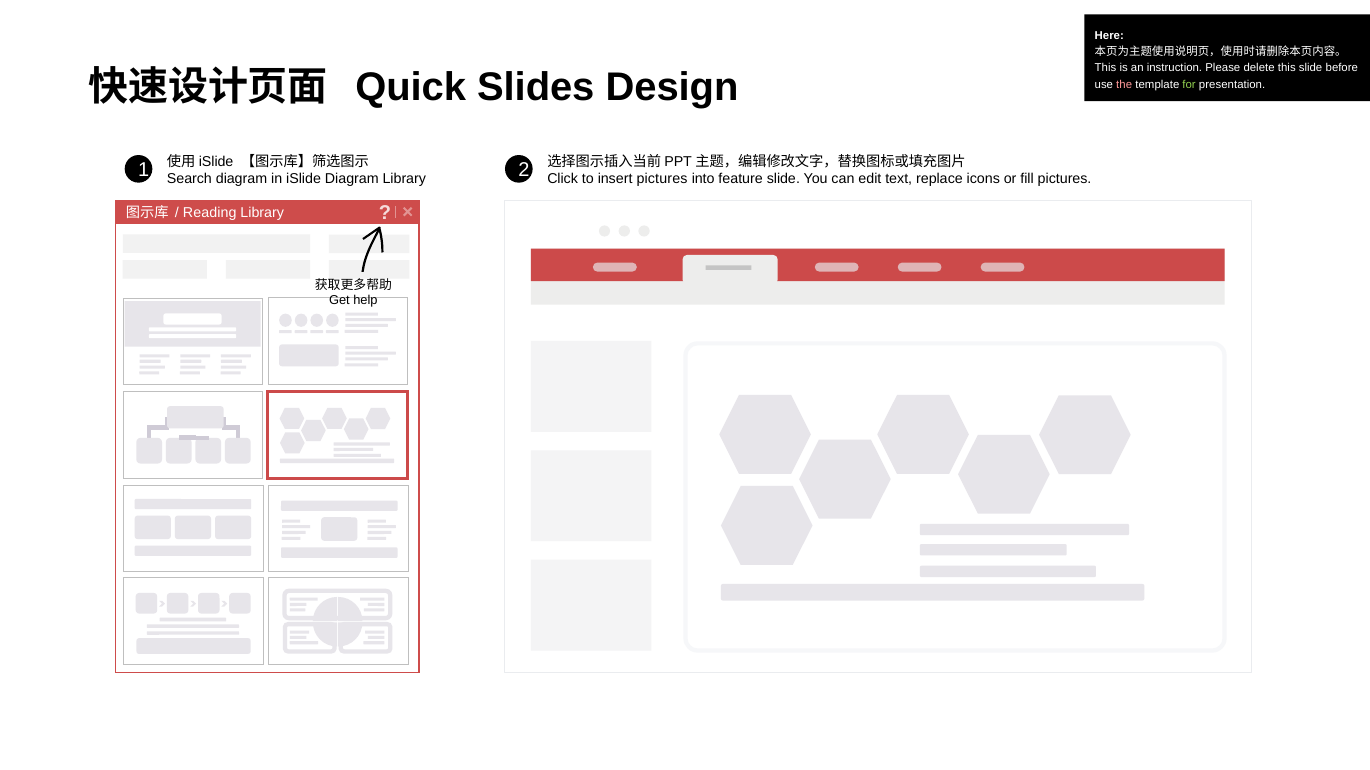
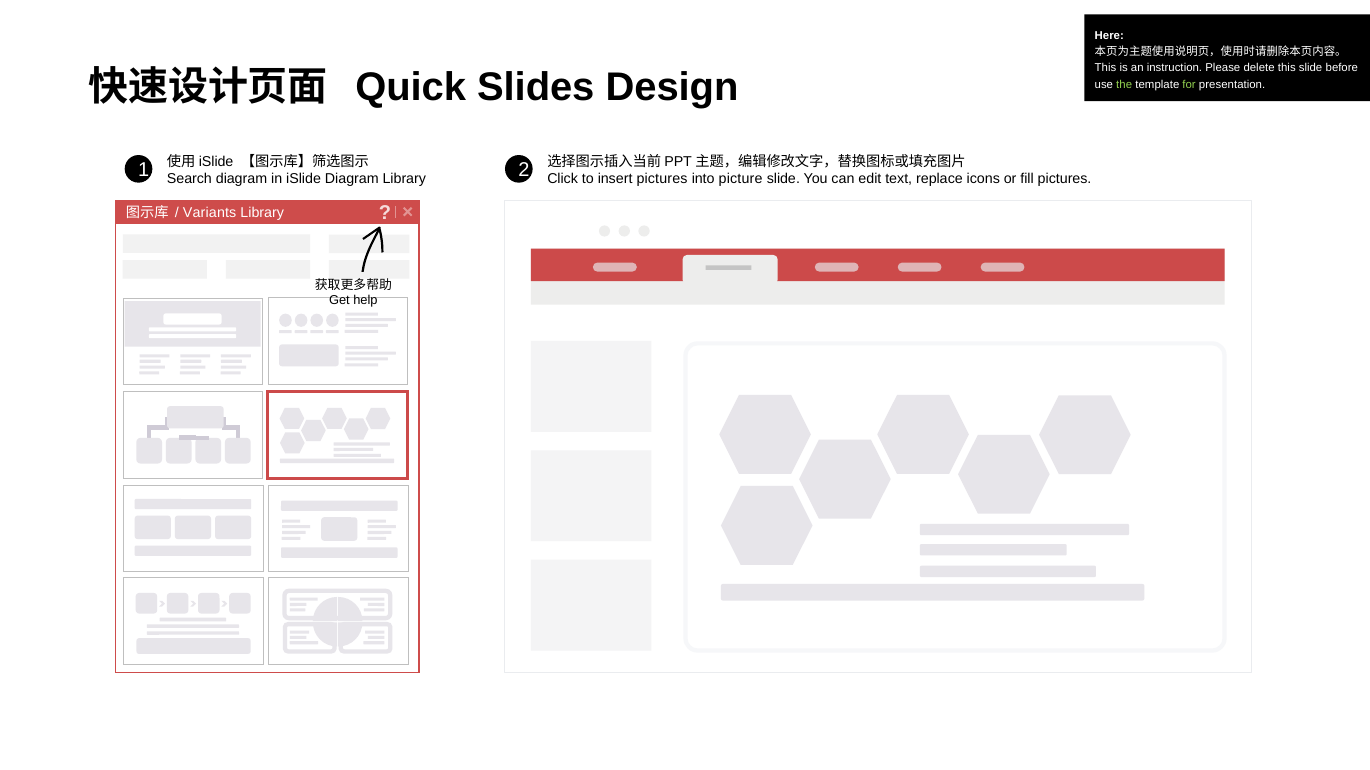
the colour: pink -> light green
feature: feature -> picture
Reading: Reading -> Variants
